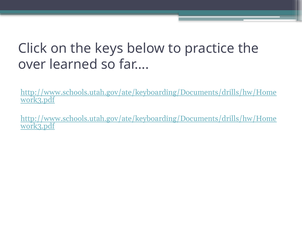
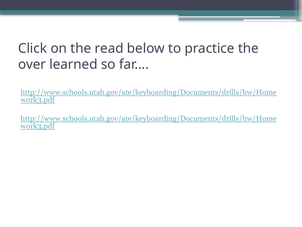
keys: keys -> read
